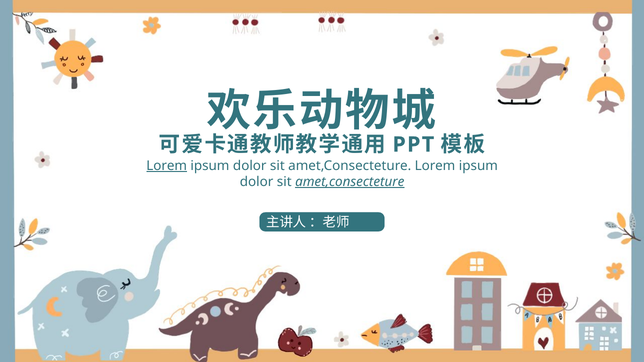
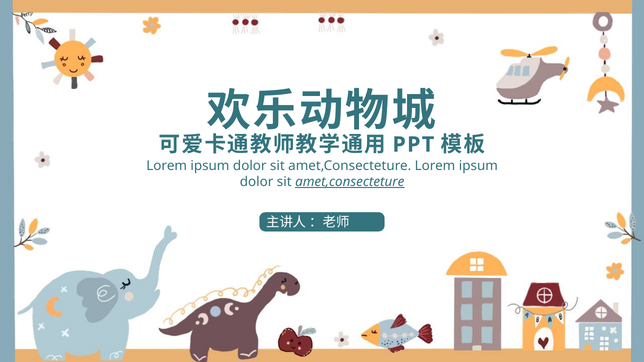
Lorem at (167, 166) underline: present -> none
